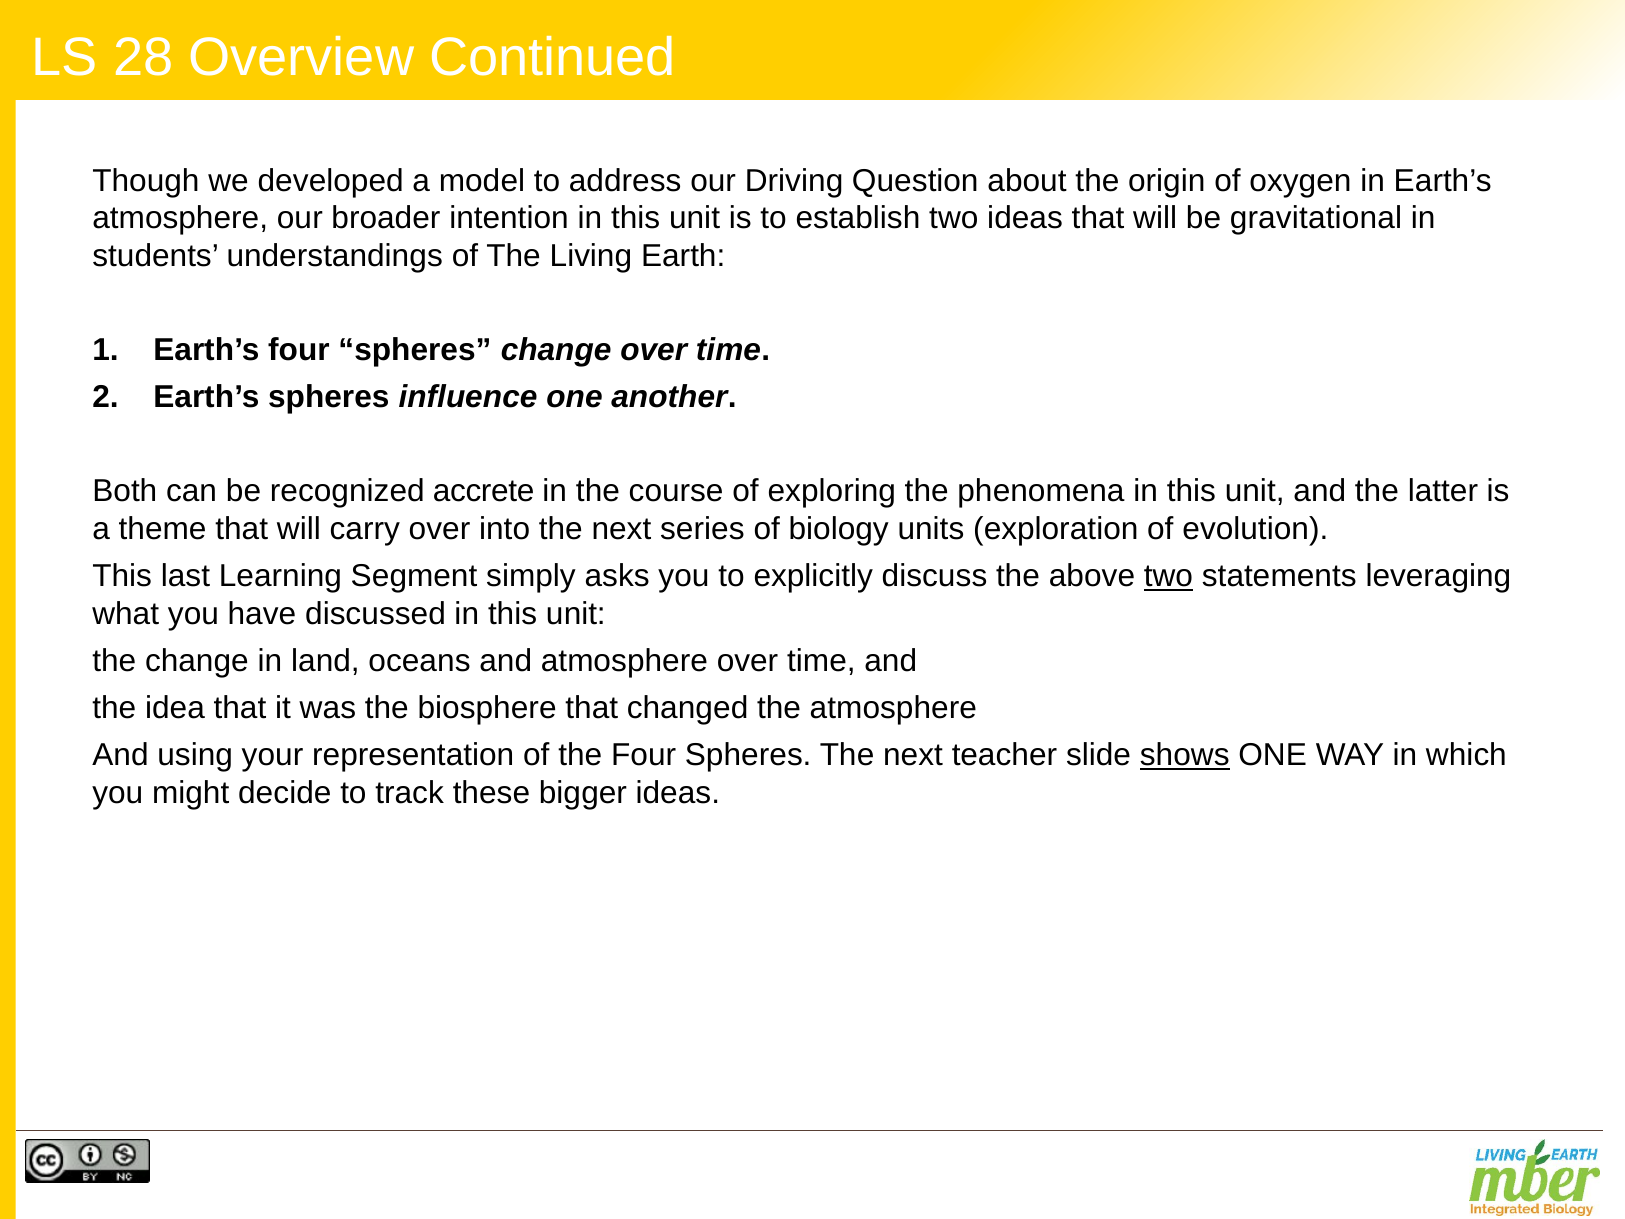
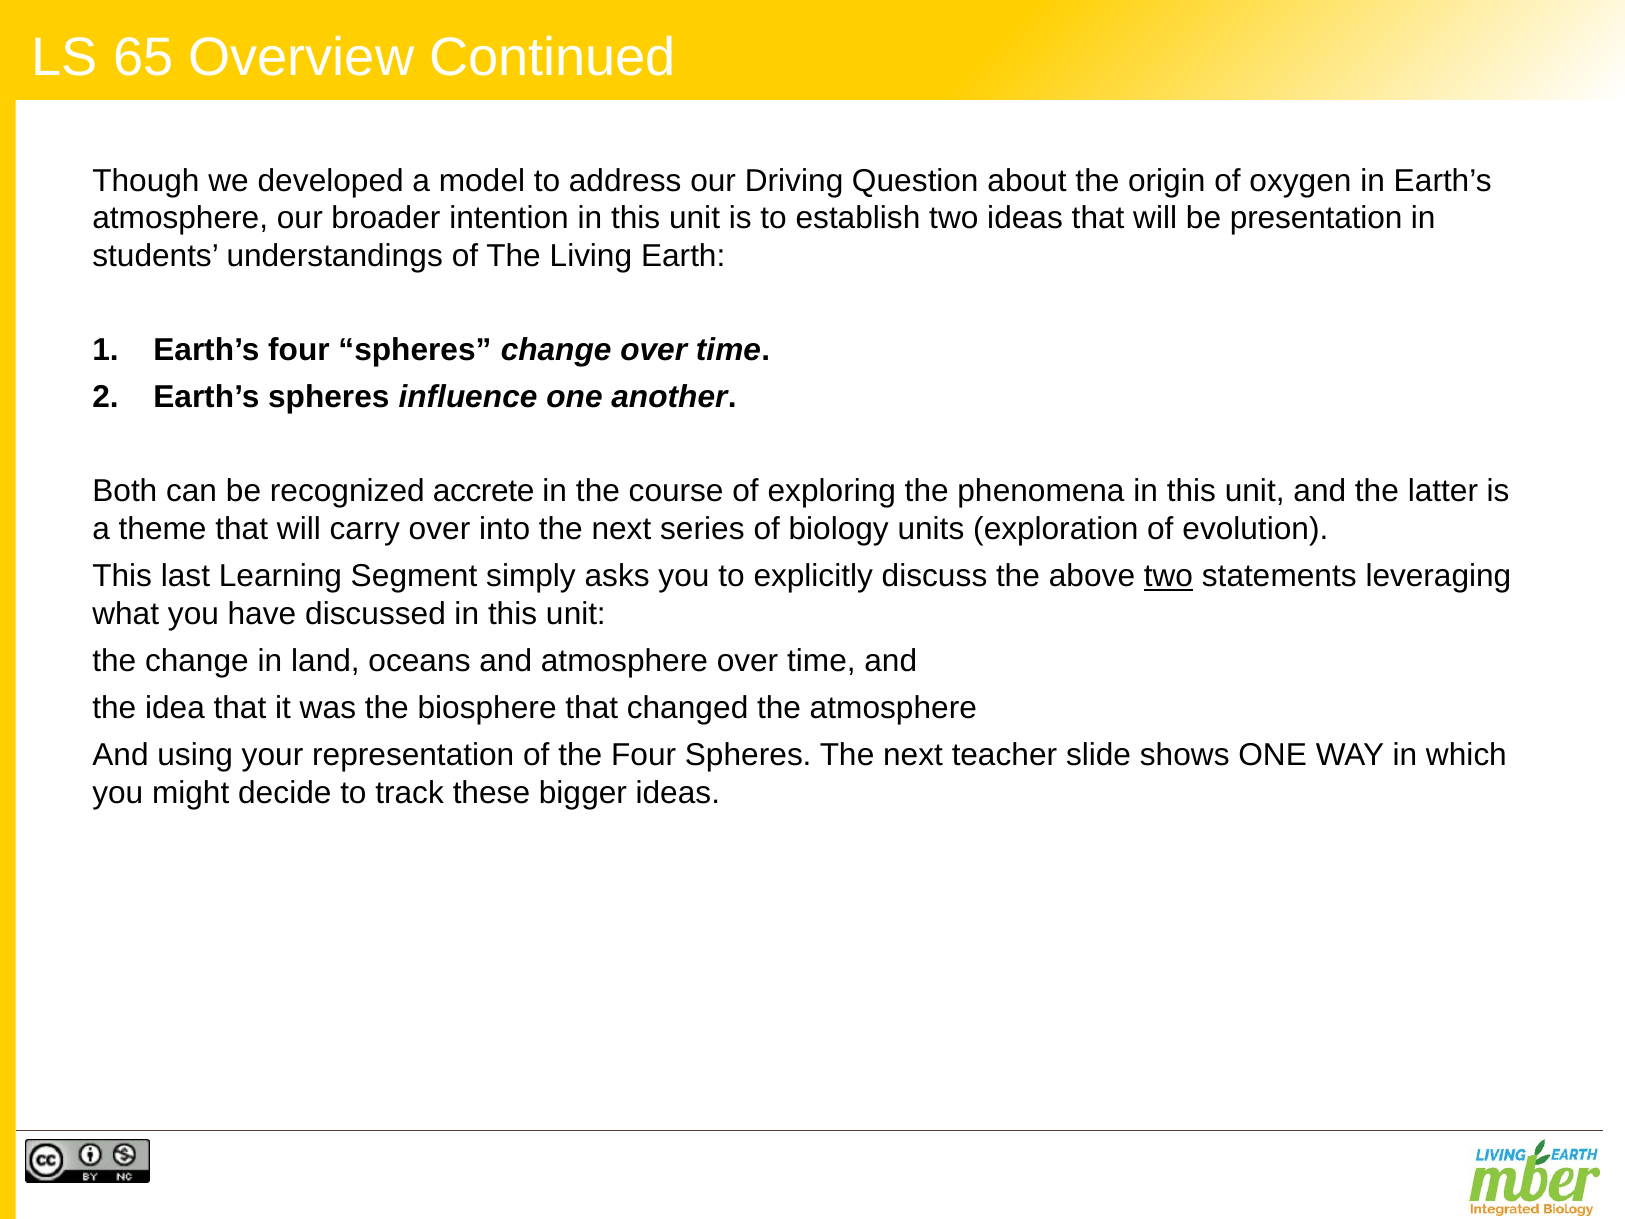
28: 28 -> 65
gravitational: gravitational -> presentation
shows underline: present -> none
